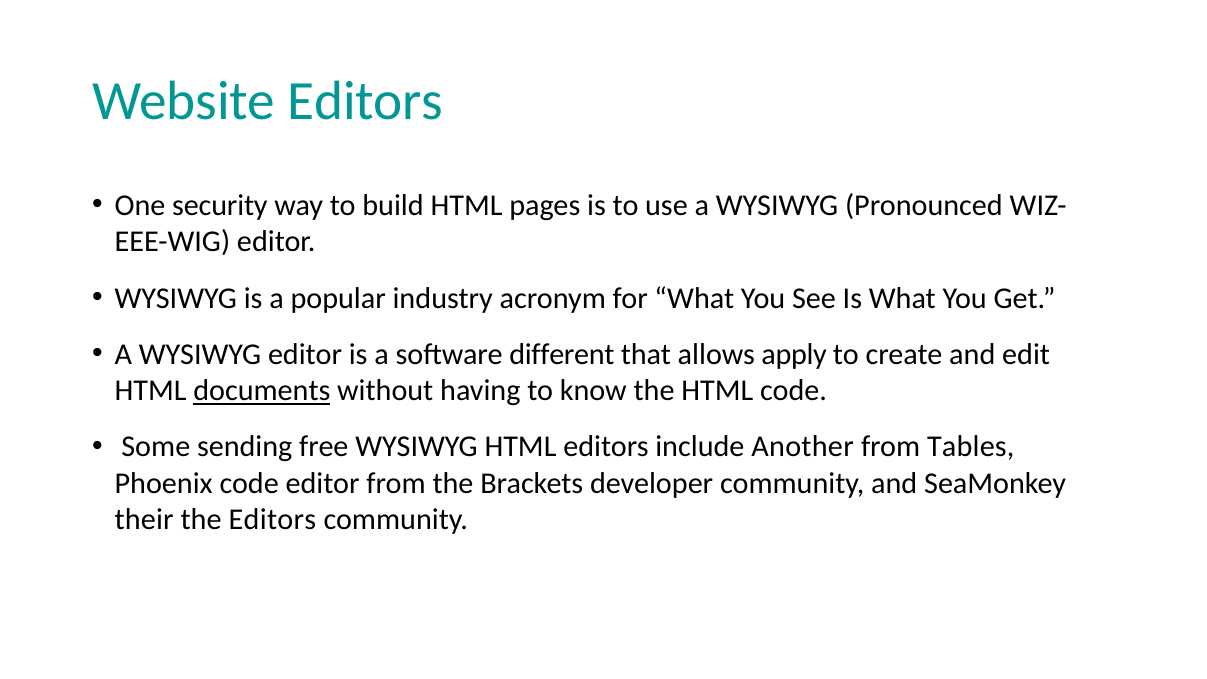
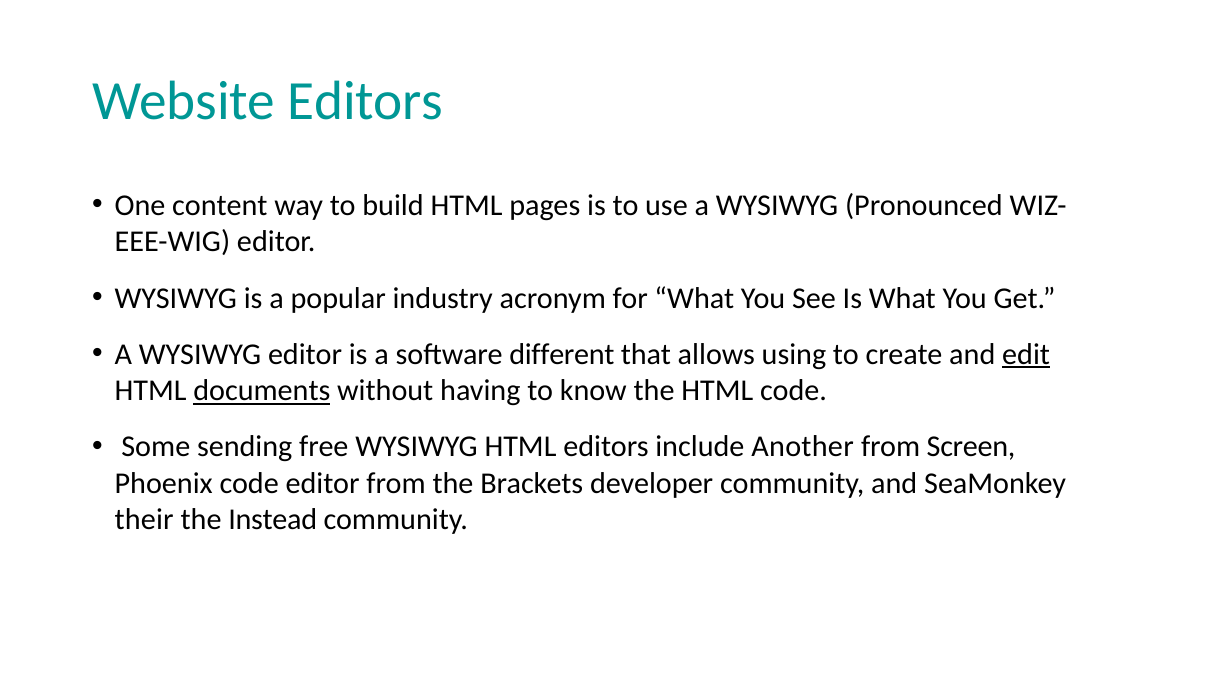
security: security -> content
apply: apply -> using
edit underline: none -> present
Tables: Tables -> Screen
the Editors: Editors -> Instead
